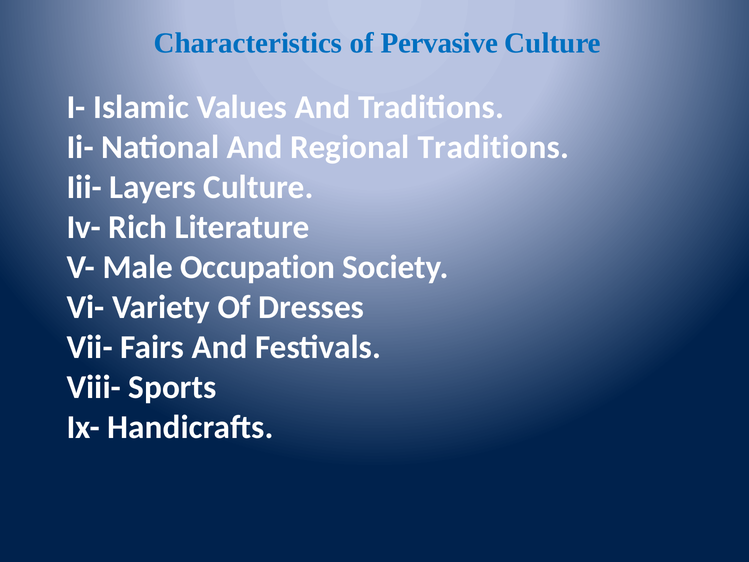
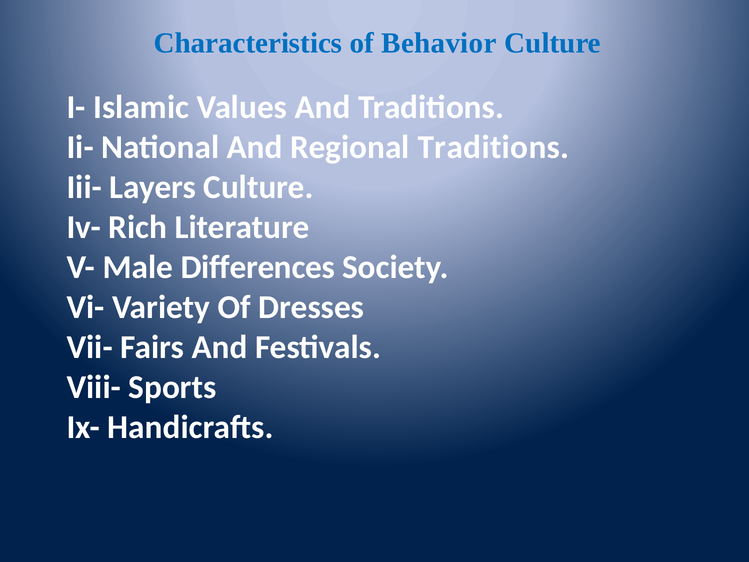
Pervasive: Pervasive -> Behavior
Occupation: Occupation -> Differences
